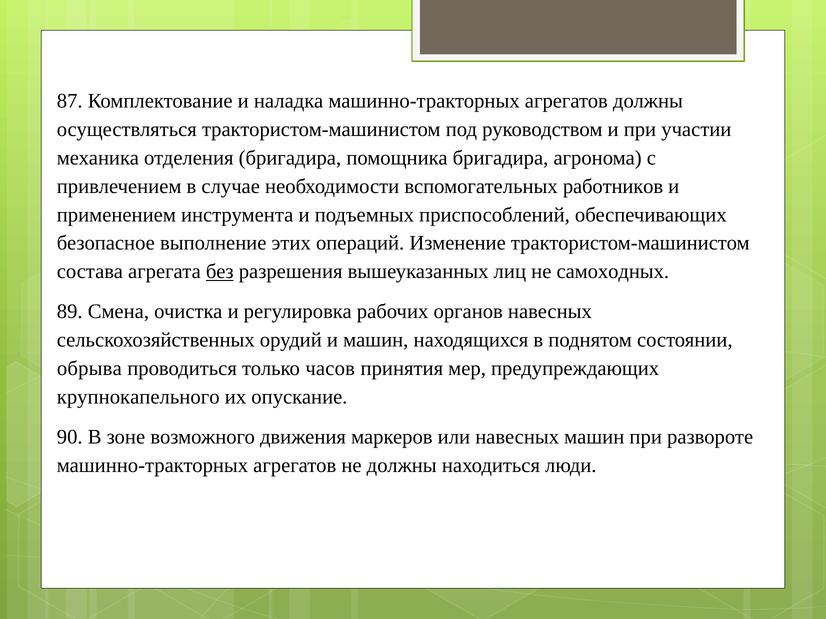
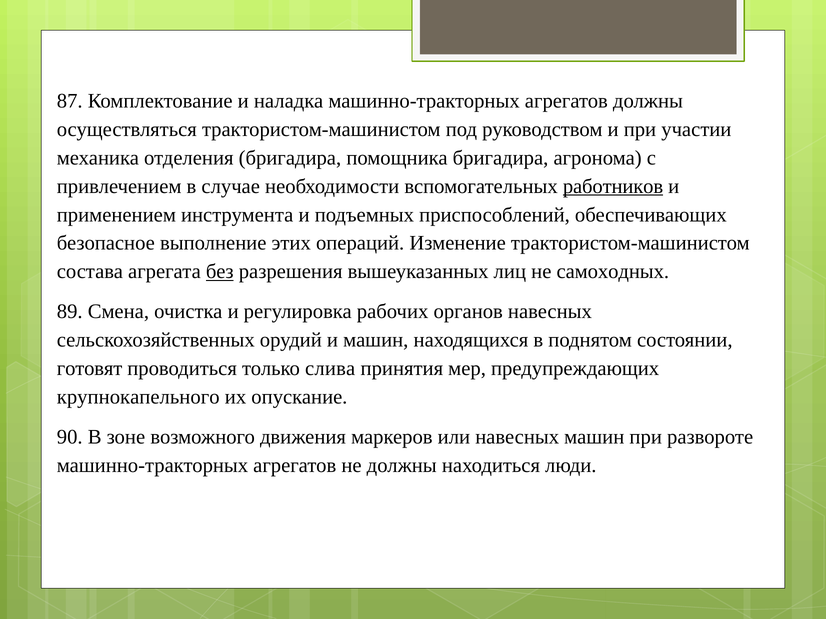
работников underline: none -> present
обрыва: обрыва -> готовят
часов: часов -> слива
